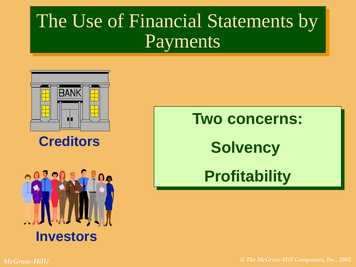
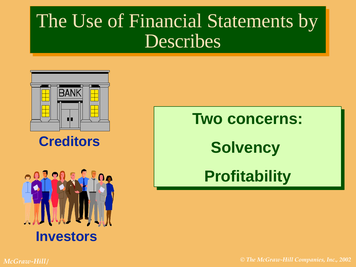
Payments: Payments -> Describes
